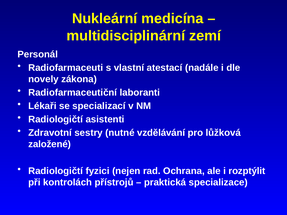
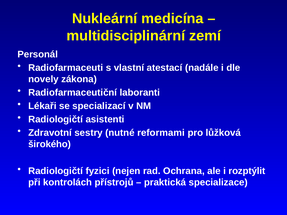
vzdělávání: vzdělávání -> reformami
založené: založené -> širokého
